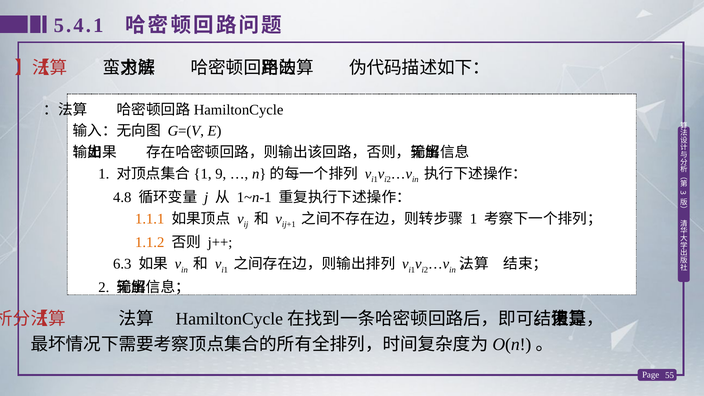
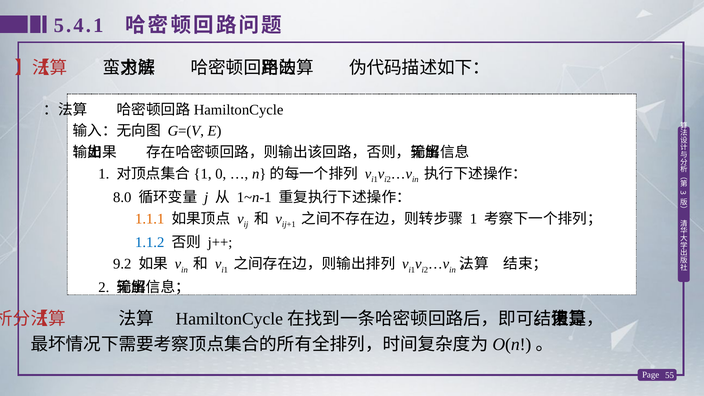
9: 9 -> 0
4.8: 4.8 -> 8.0
1.1.2 colour: orange -> blue
6.3: 6.3 -> 9.2
